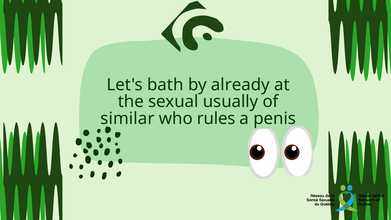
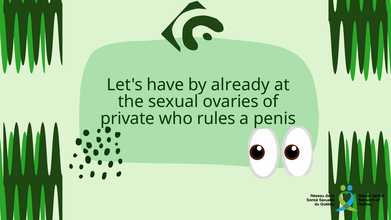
bath: bath -> have
usually: usually -> ovaries
similar: similar -> private
